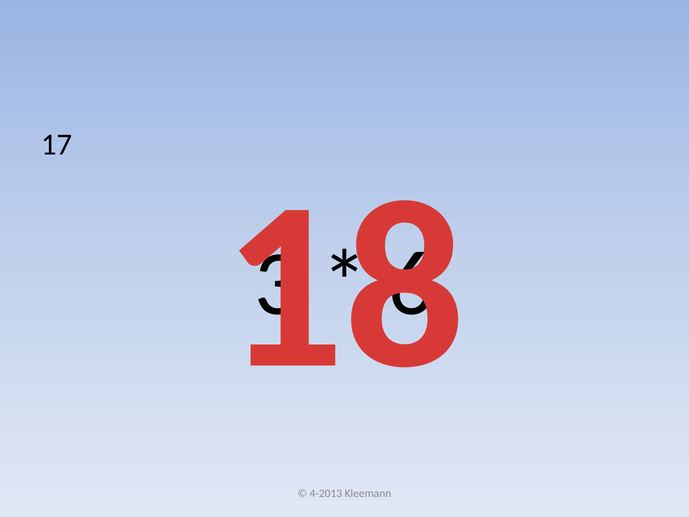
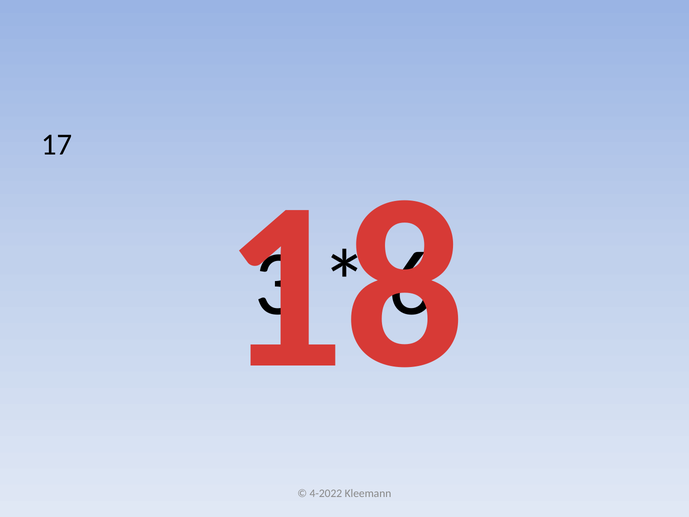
4-2013: 4-2013 -> 4-2022
